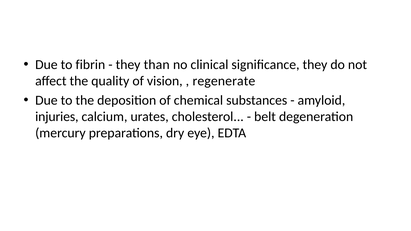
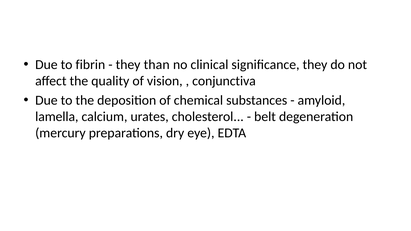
regenerate: regenerate -> conjunctiva
injuries: injuries -> lamella
